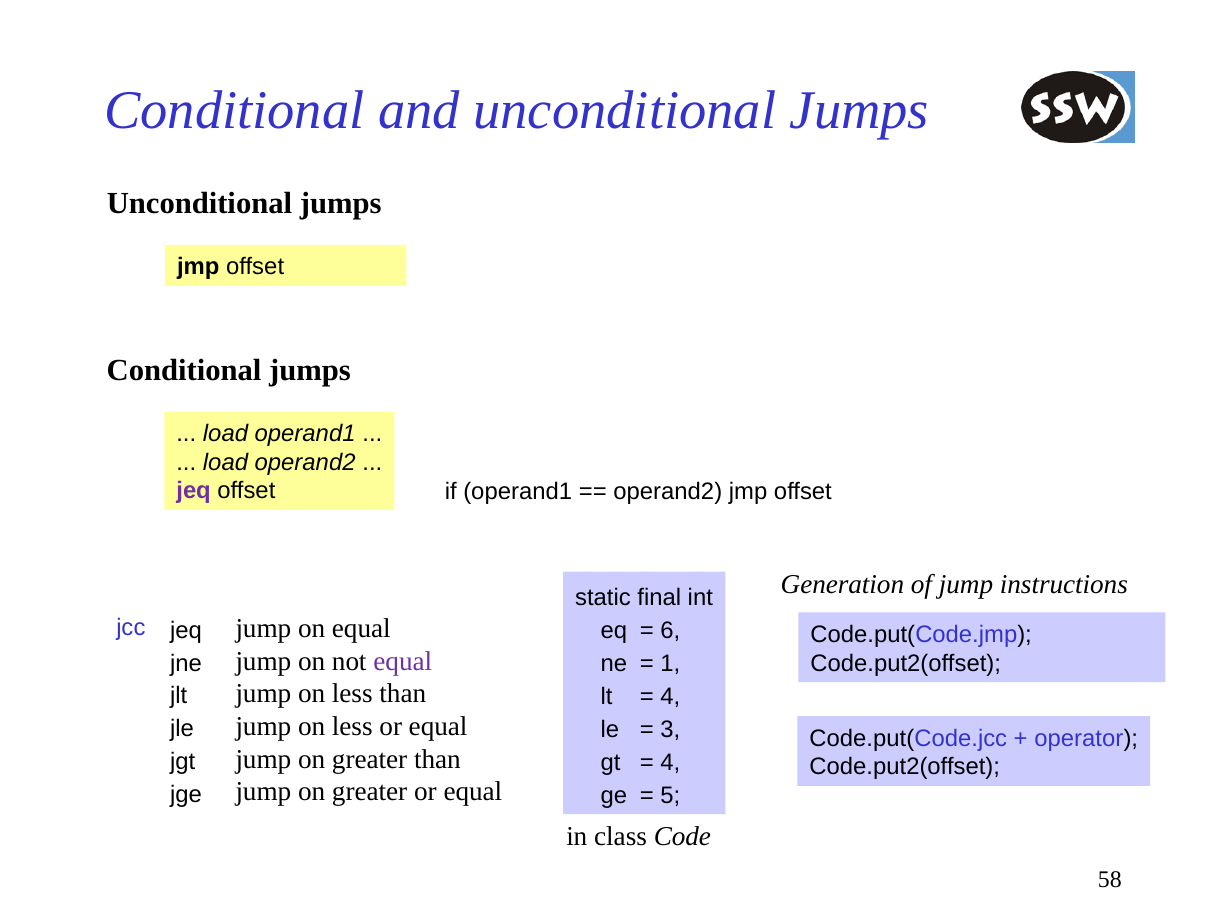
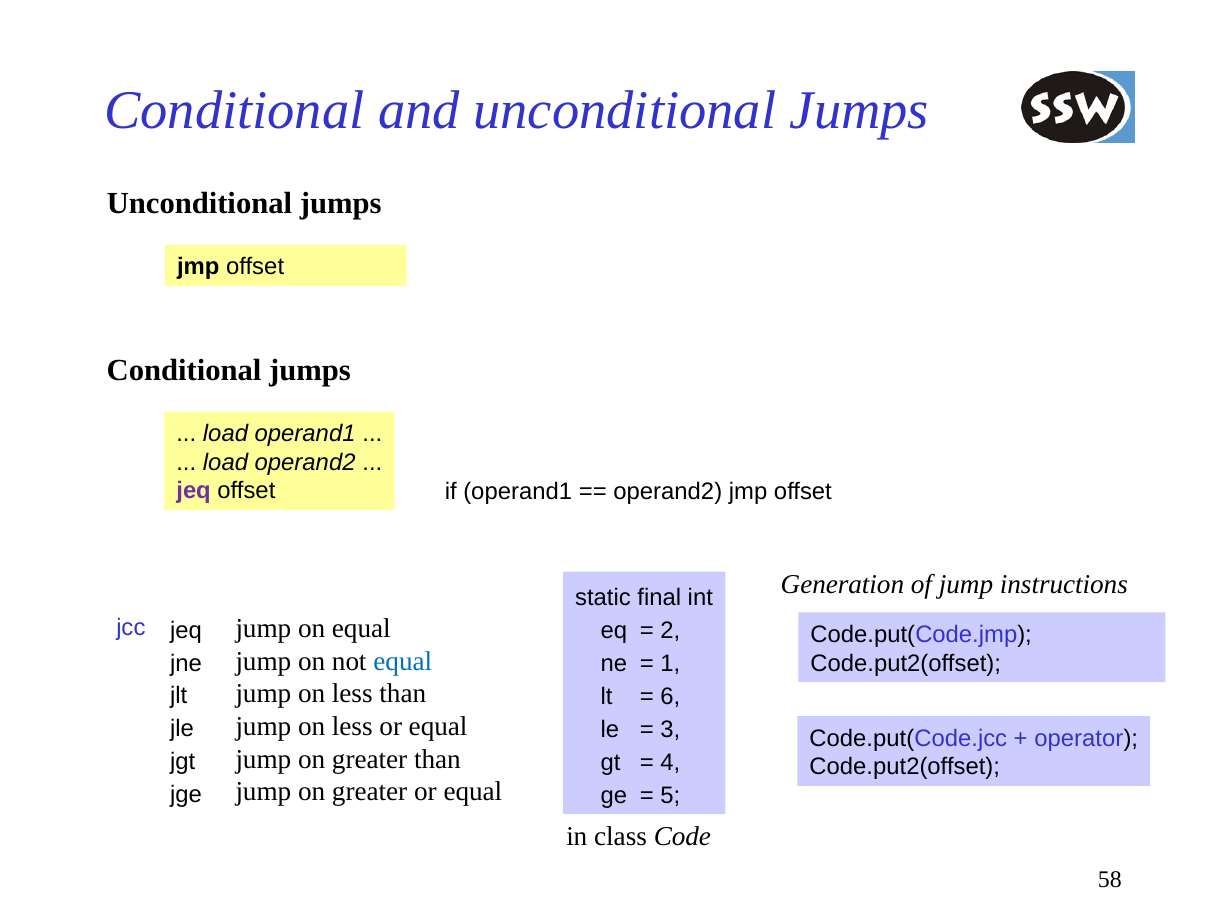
6: 6 -> 2
equal at (403, 661) colour: purple -> blue
4 at (670, 697): 4 -> 6
